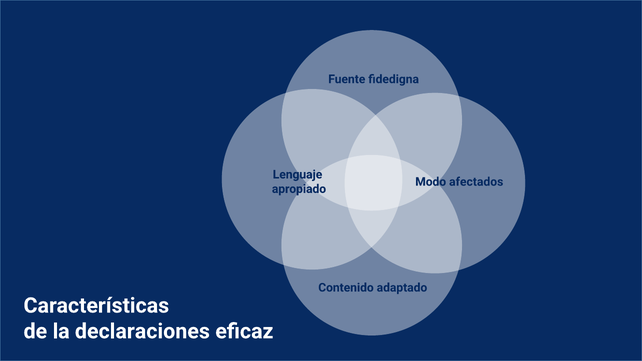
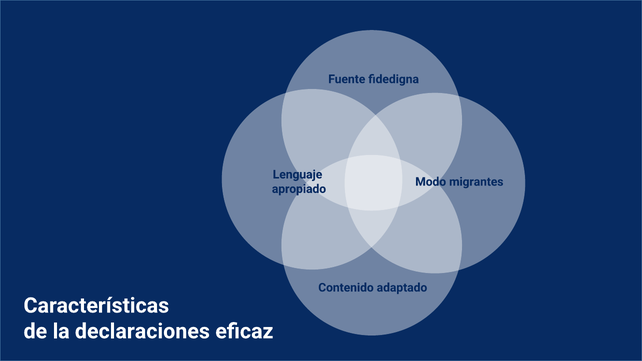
afectados: afectados -> migrantes
